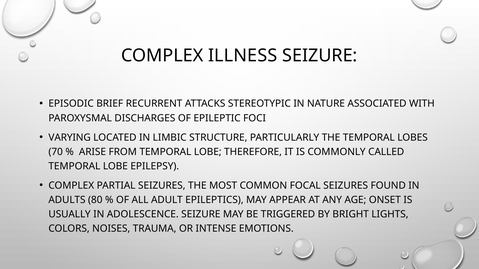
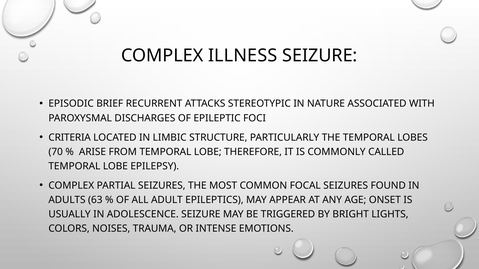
VARYING: VARYING -> CRITERIA
80: 80 -> 63
